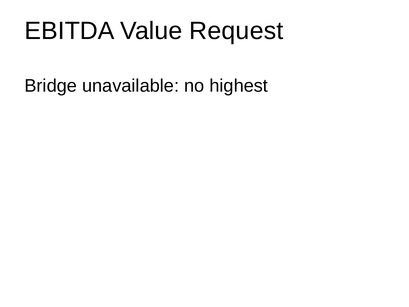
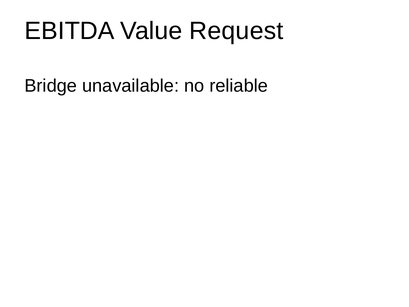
highest: highest -> reliable
